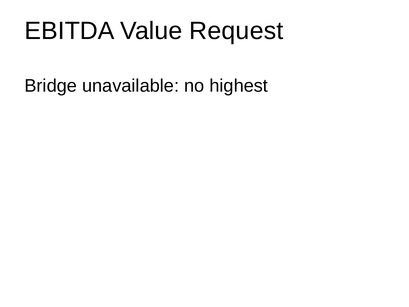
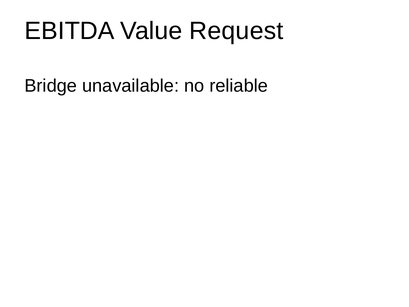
highest: highest -> reliable
